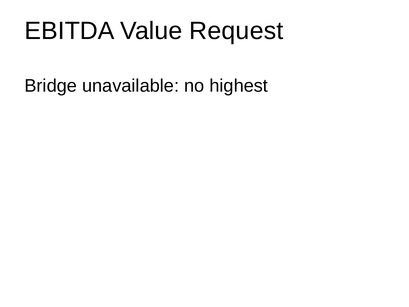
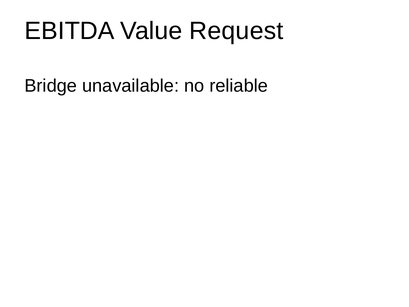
highest: highest -> reliable
